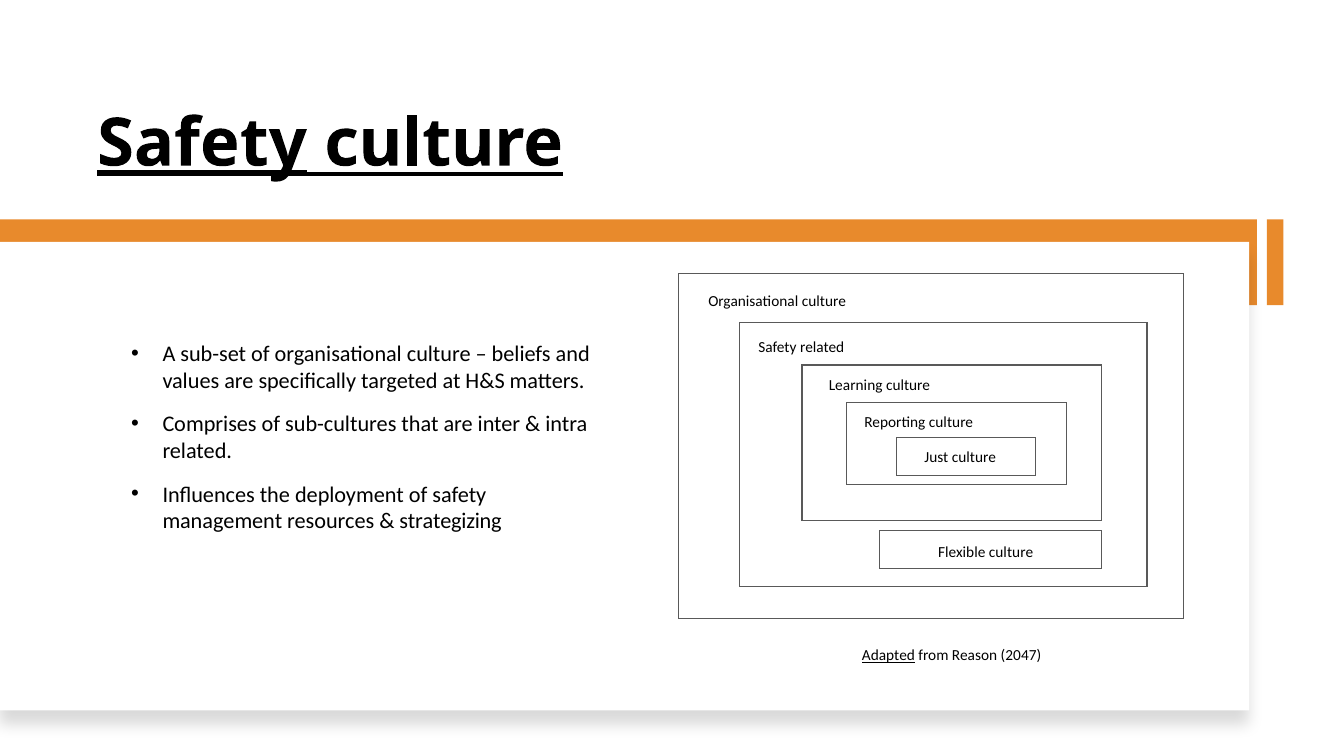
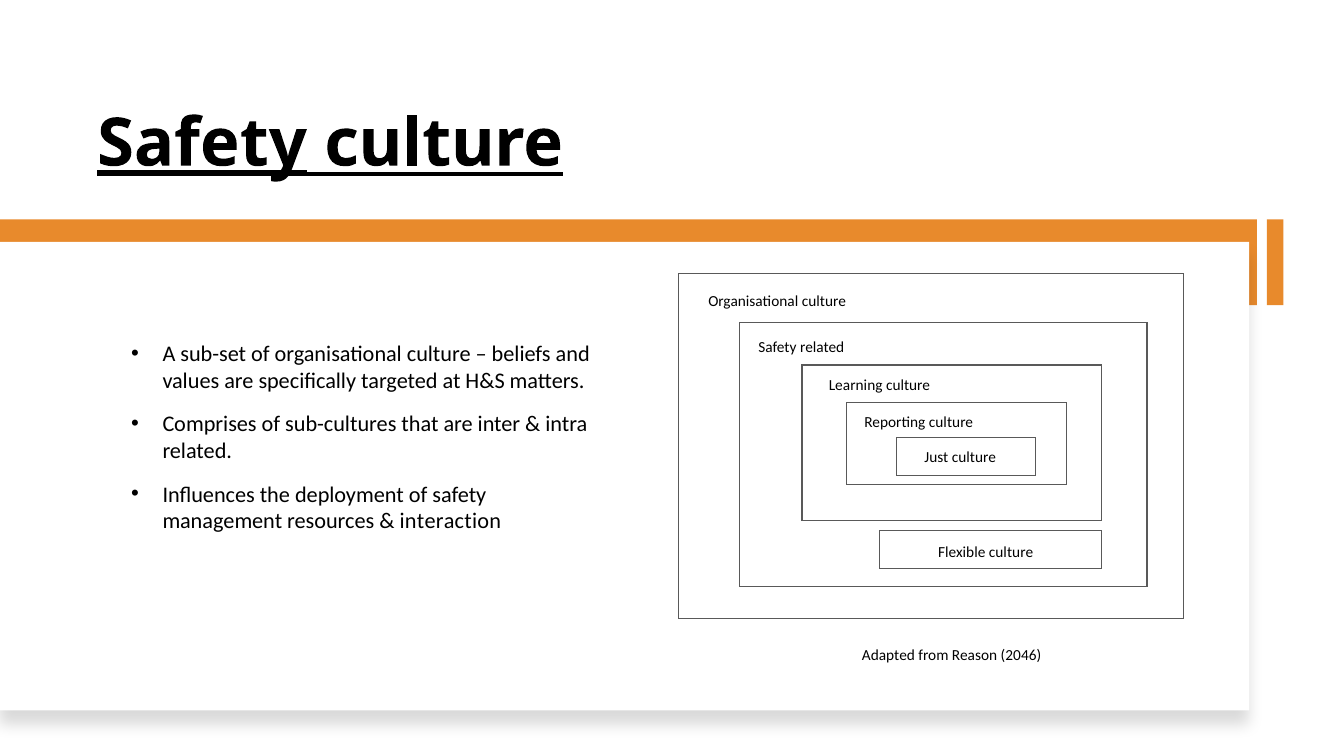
strategizing: strategizing -> interaction
Adapted underline: present -> none
2047: 2047 -> 2046
